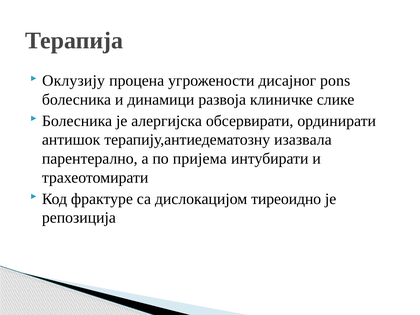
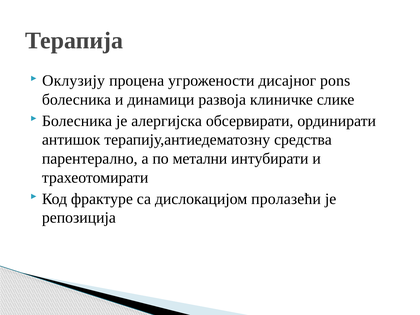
изазвала: изазвала -> средства
пријема: пријема -> метални
тиреоидно: тиреоидно -> пролазећи
